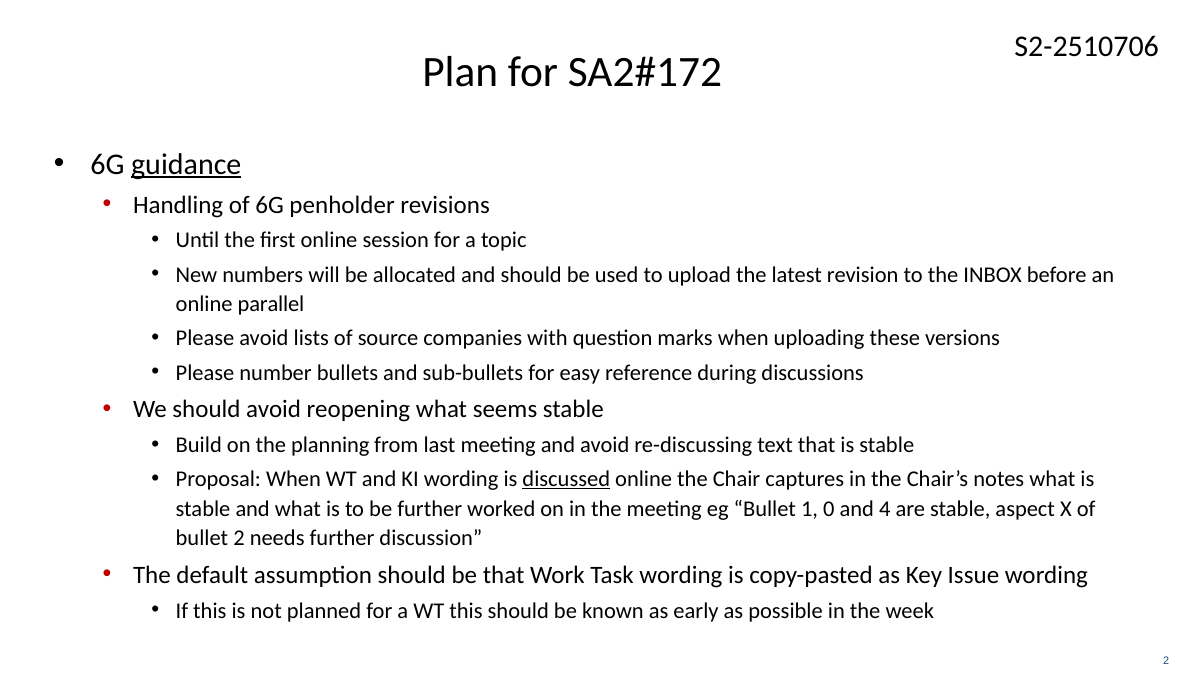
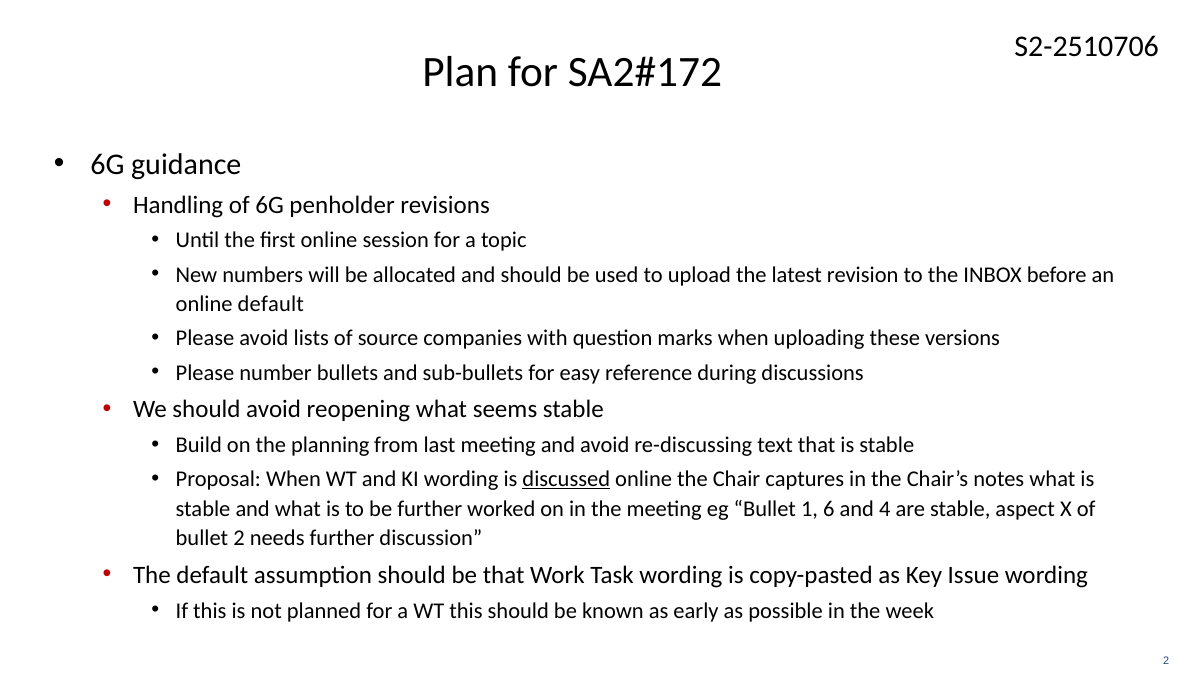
guidance underline: present -> none
online parallel: parallel -> default
0: 0 -> 6
